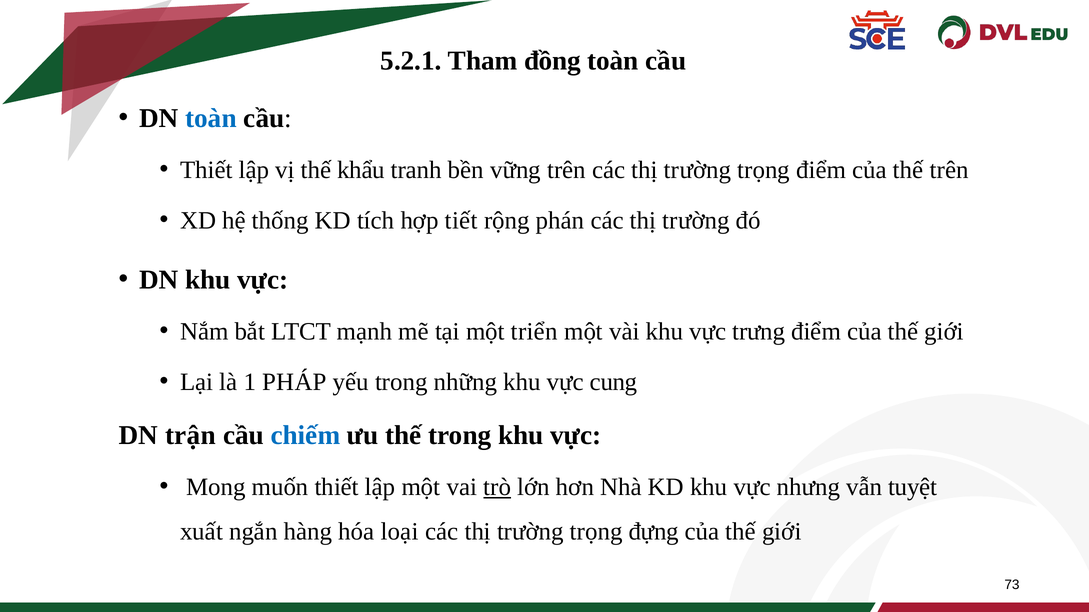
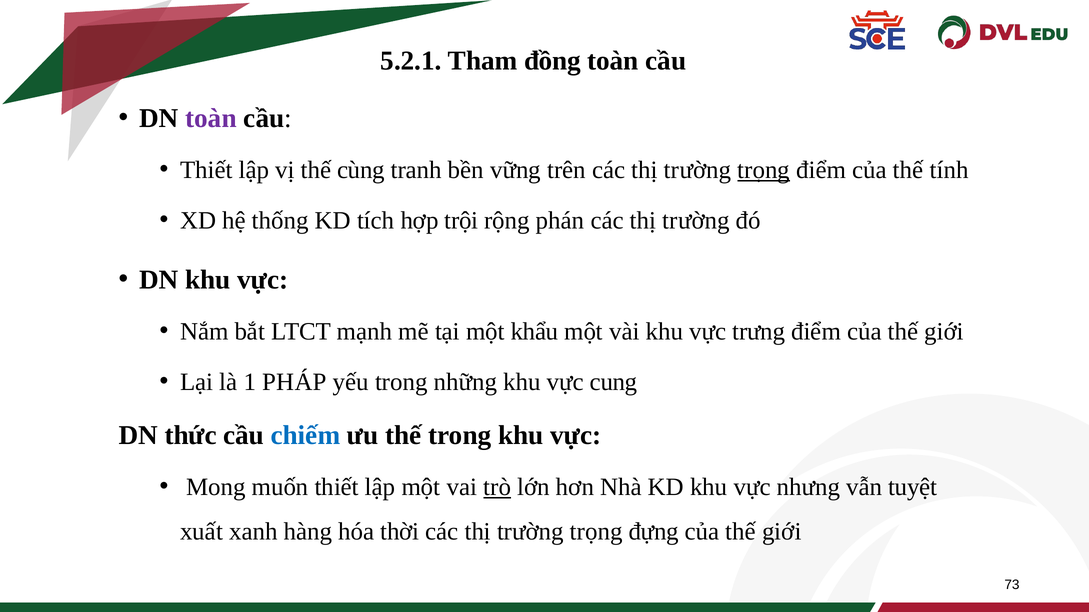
toàn at (211, 118) colour: blue -> purple
khẩu: khẩu -> cùng
trọng at (764, 170) underline: none -> present
thế trên: trên -> tính
tiết: tiết -> trội
triển: triển -> khẩu
trận: trận -> thức
ngắn: ngắn -> xanh
loại: loại -> thời
